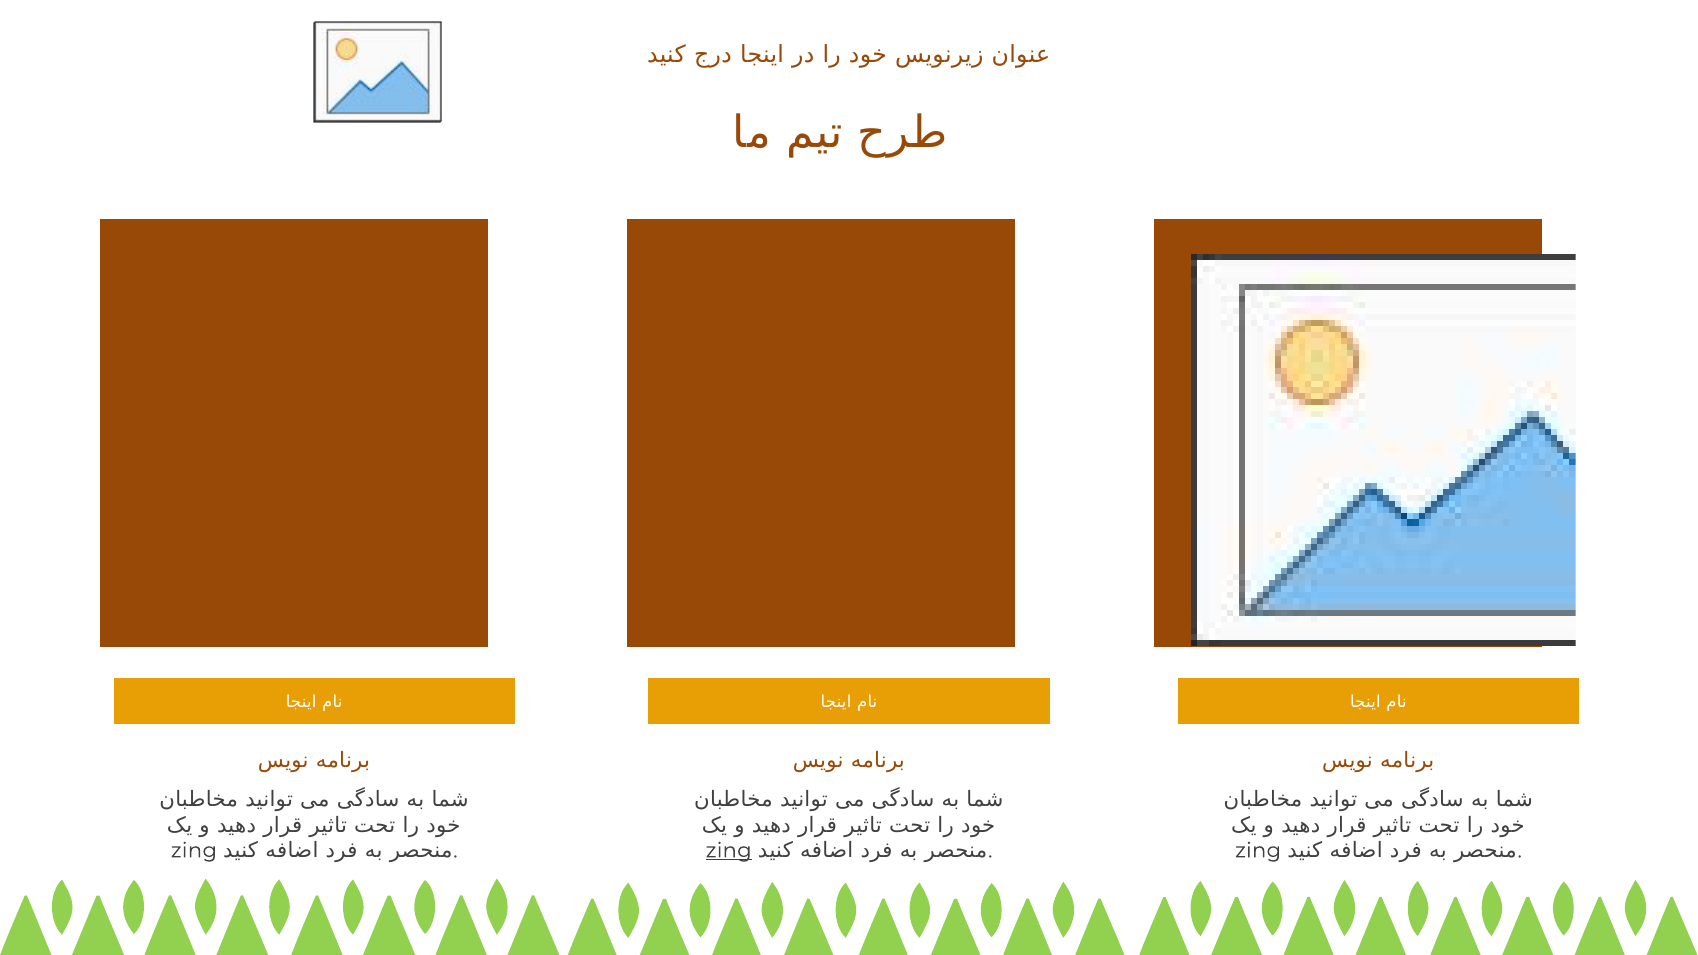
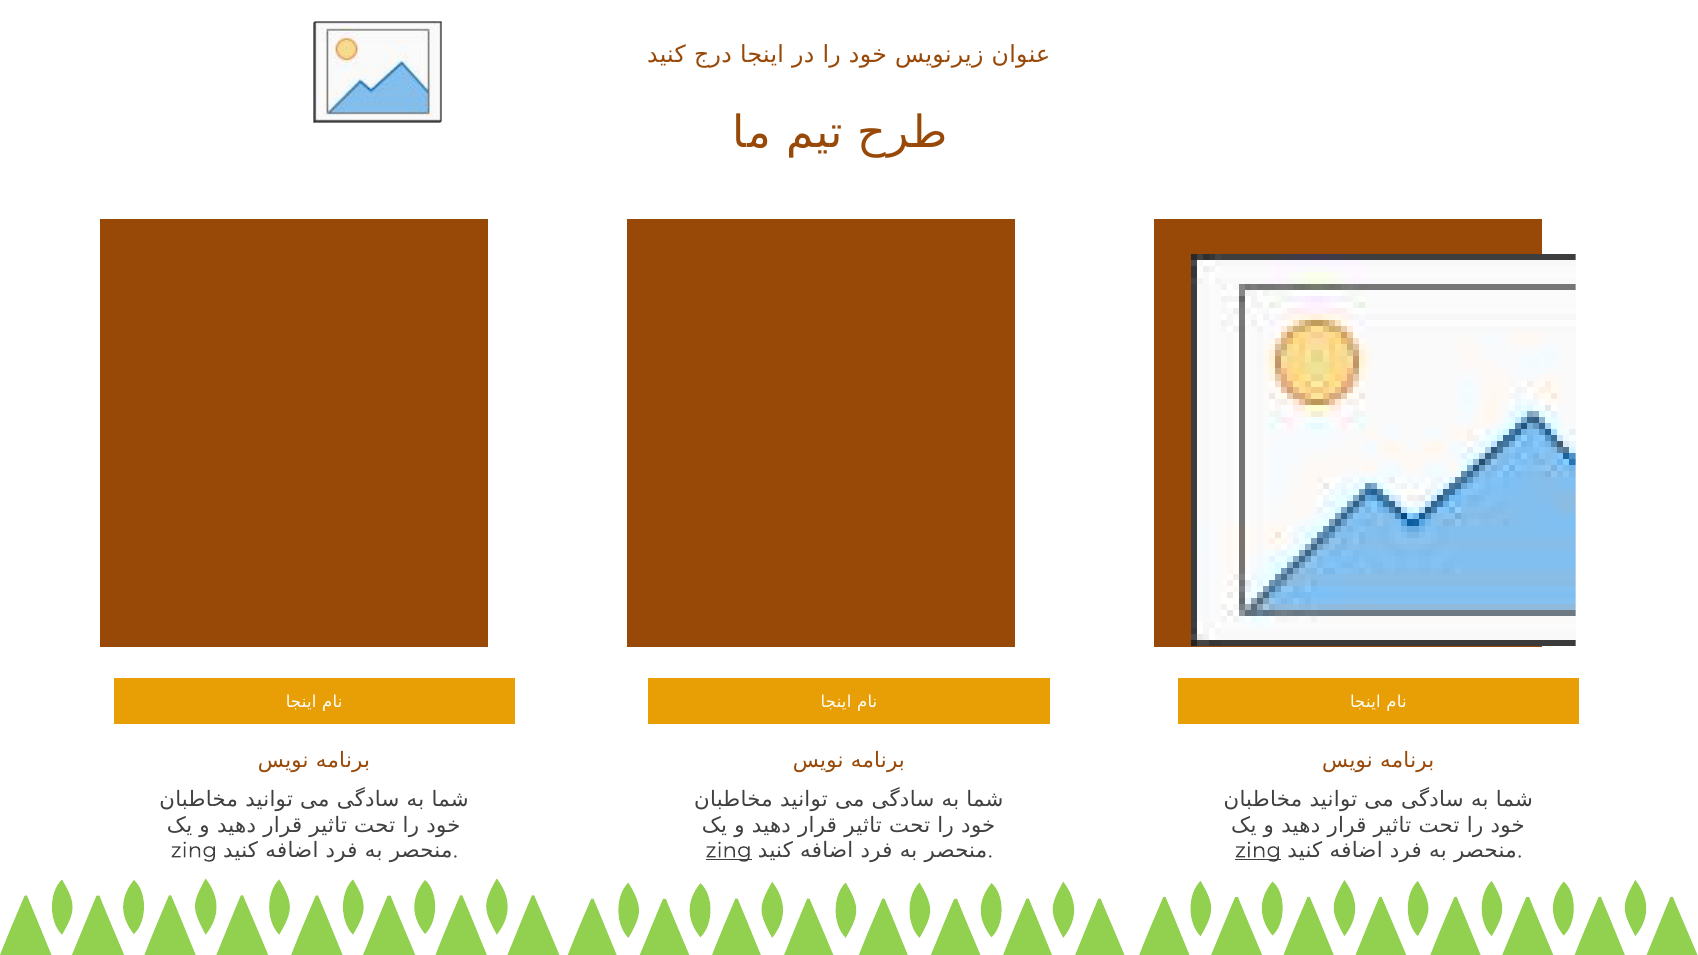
zing at (1258, 851) underline: none -> present
